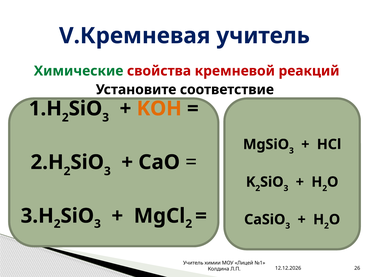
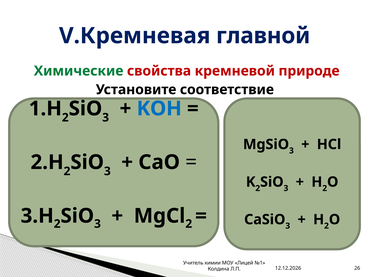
V.Кремневая учитель: учитель -> главной
реакций: реакций -> природе
KOH colour: orange -> blue
